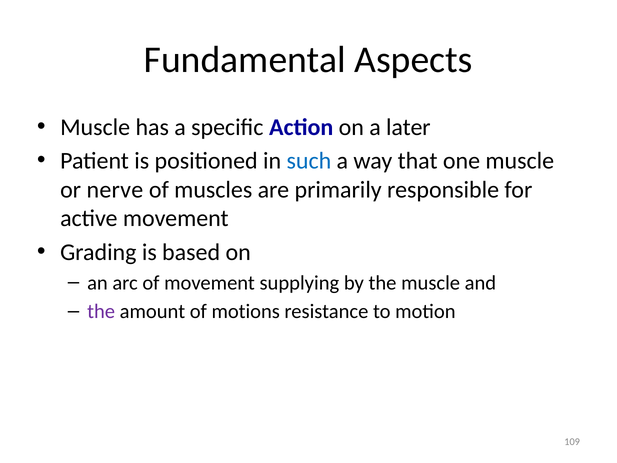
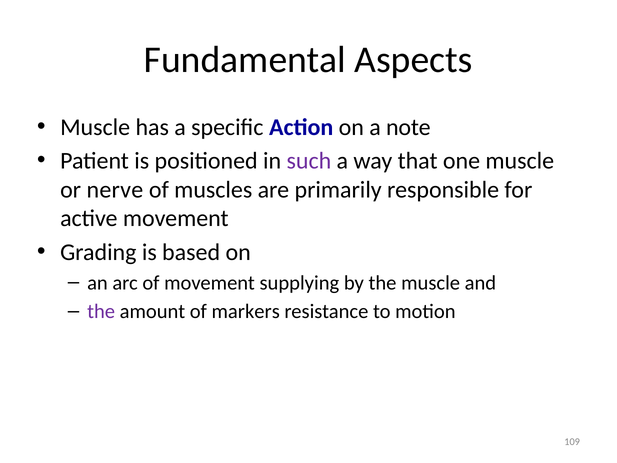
later: later -> note
such colour: blue -> purple
motions: motions -> markers
